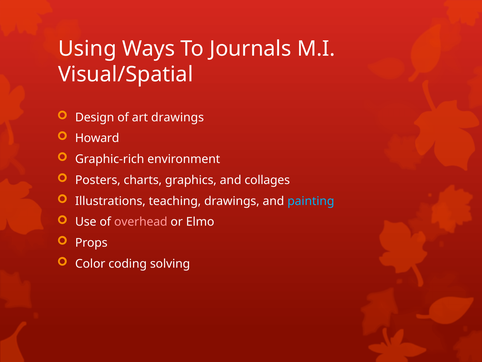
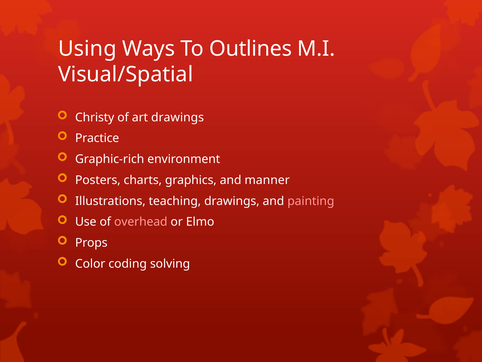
Journals: Journals -> Outlines
Design: Design -> Christy
Howard: Howard -> Practice
collages: collages -> manner
painting colour: light blue -> pink
